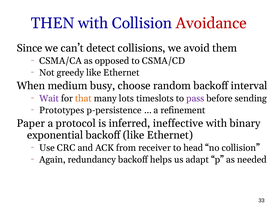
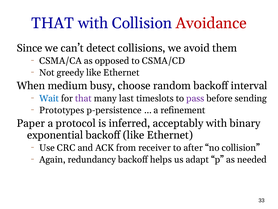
THEN at (53, 23): THEN -> THAT
Wait colour: purple -> blue
that at (83, 98) colour: orange -> purple
lots: lots -> last
ineffective: ineffective -> acceptably
head: head -> after
